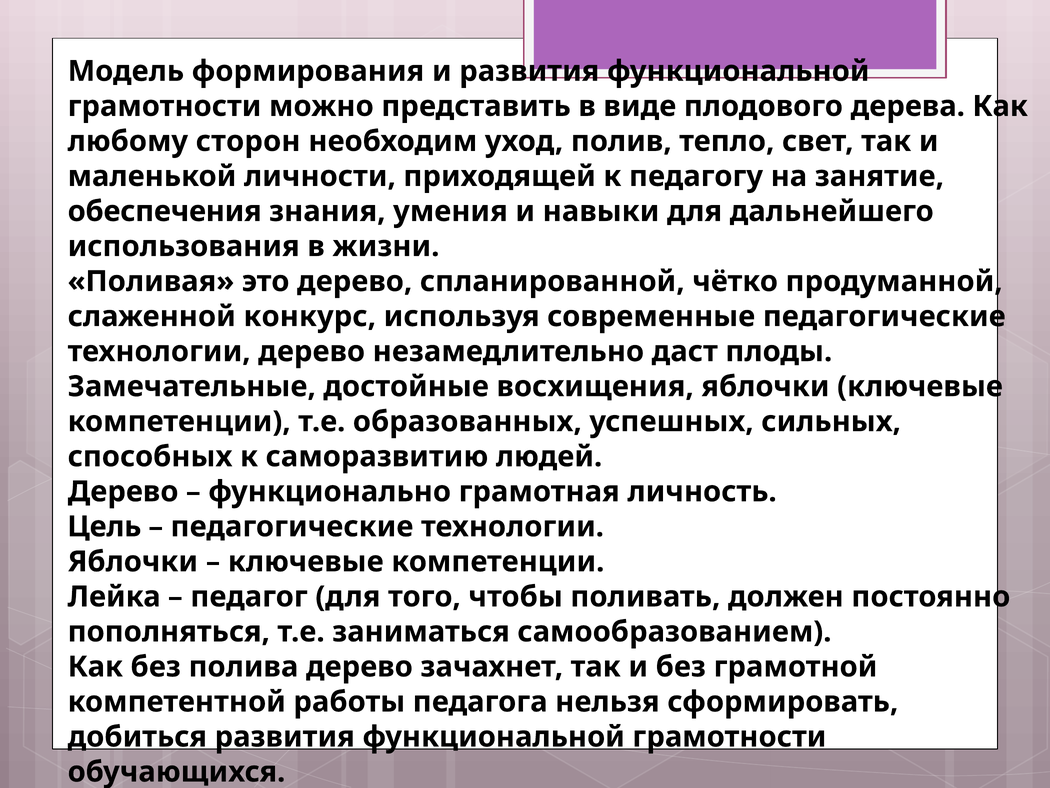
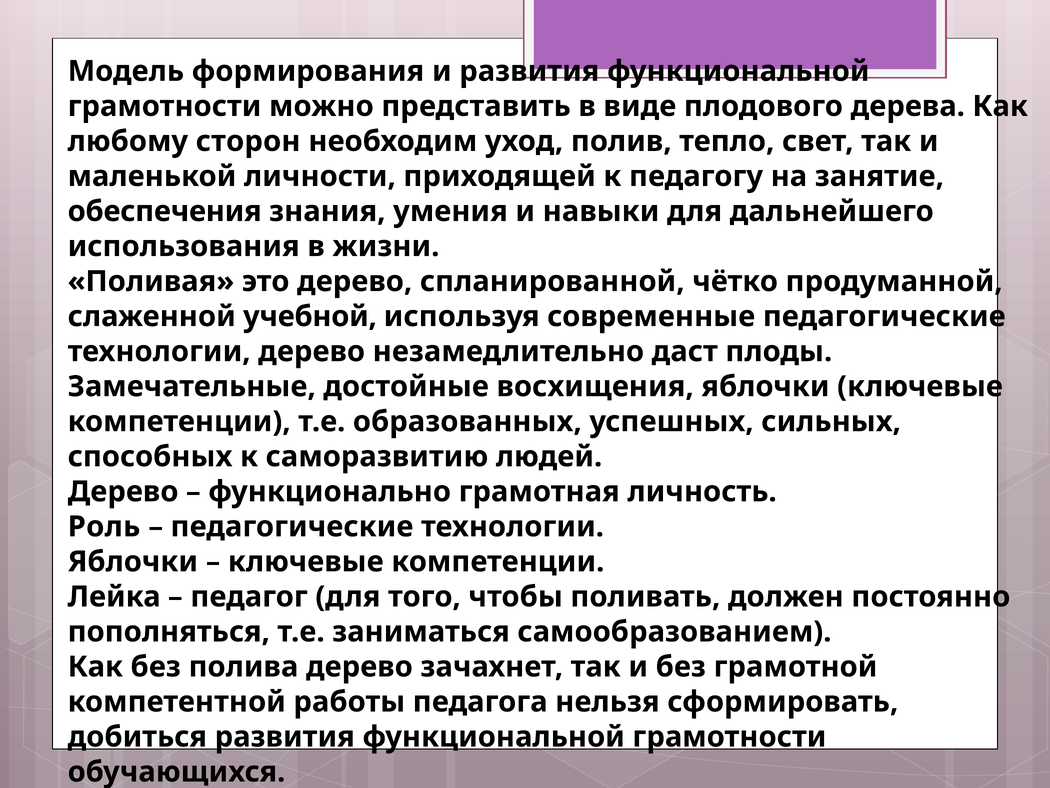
конкурс: конкурс -> учебной
Цель: Цель -> Роль
